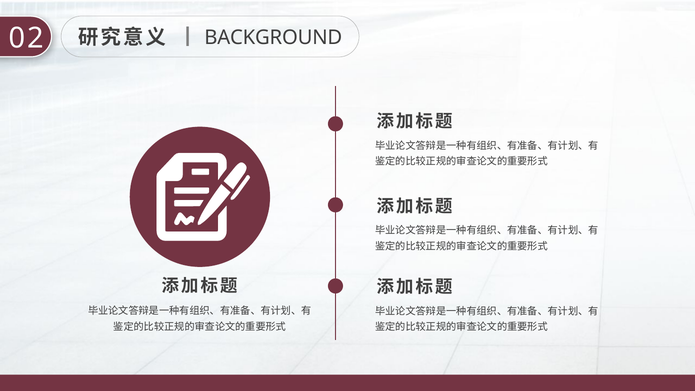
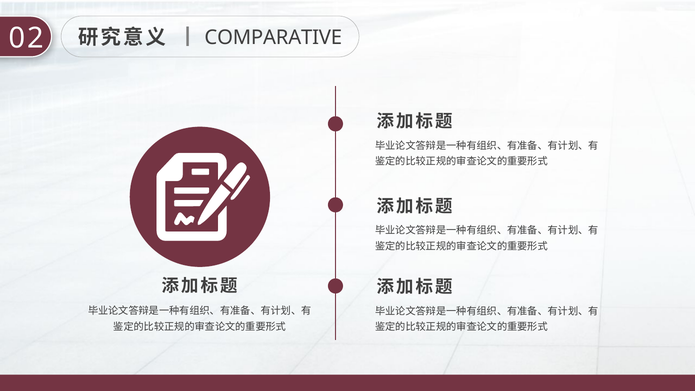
BACKGROUND: BACKGROUND -> COMPARATIVE
